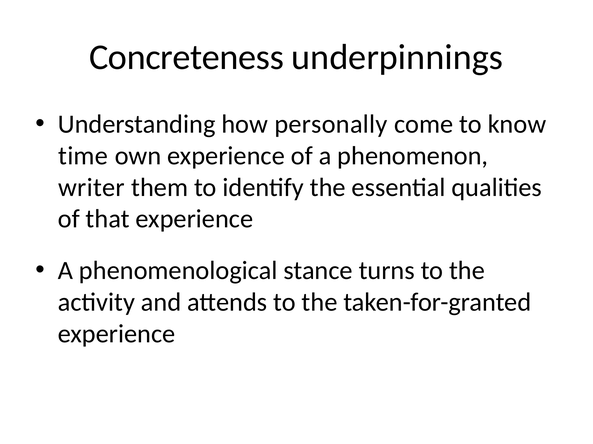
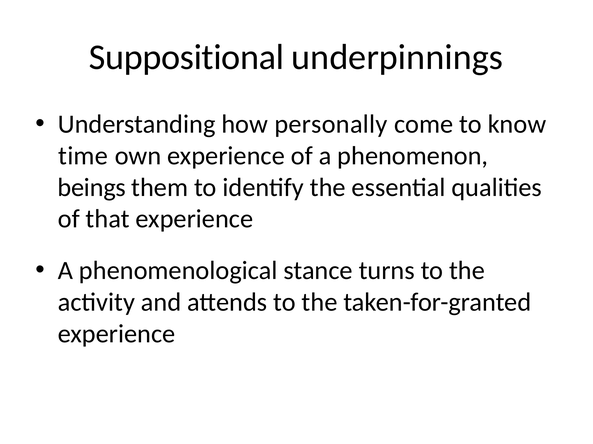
Concreteness: Concreteness -> Suppositional
writer: writer -> beings
